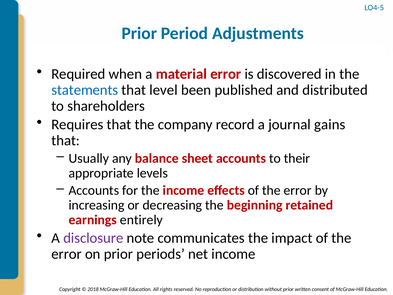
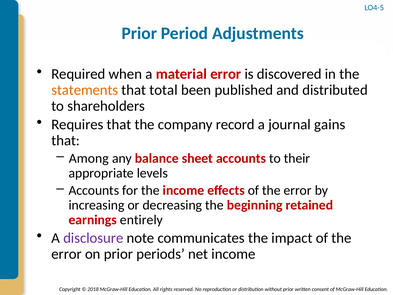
statements colour: blue -> orange
level: level -> total
Usually: Usually -> Among
